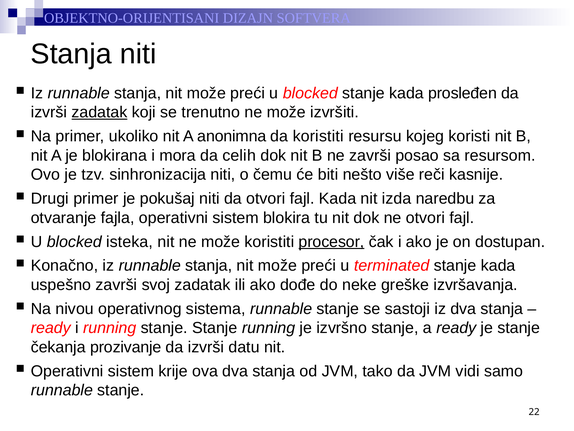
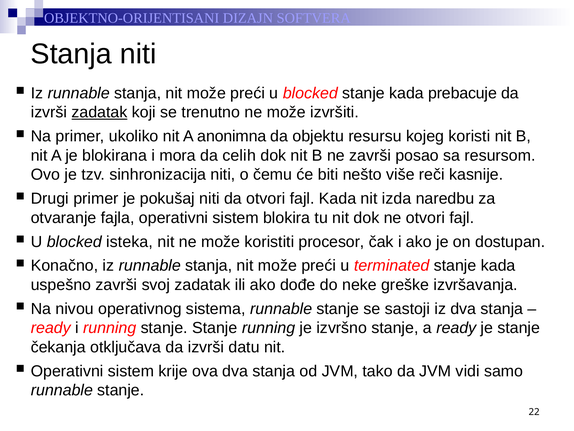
prosleđen: prosleđen -> prebacuje
da koristiti: koristiti -> objektu
procesor underline: present -> none
prozivanje: prozivanje -> otključava
